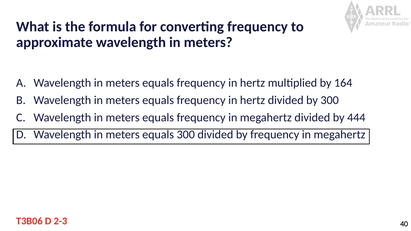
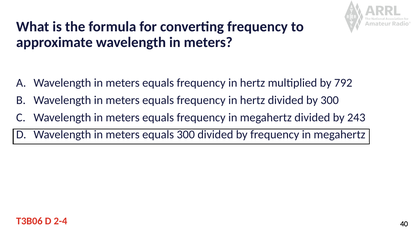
164: 164 -> 792
444: 444 -> 243
2-3: 2-3 -> 2-4
